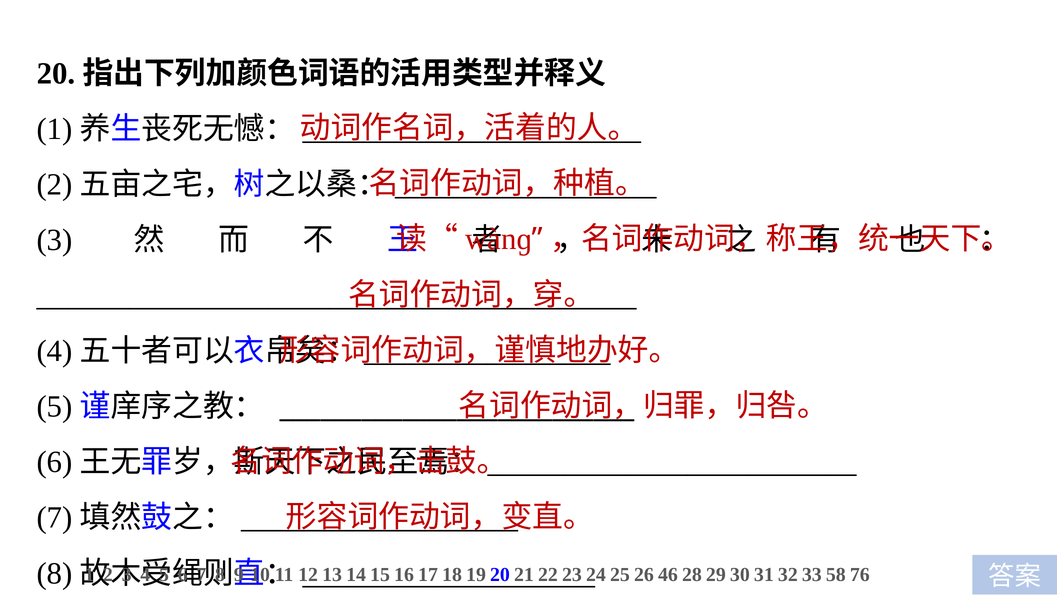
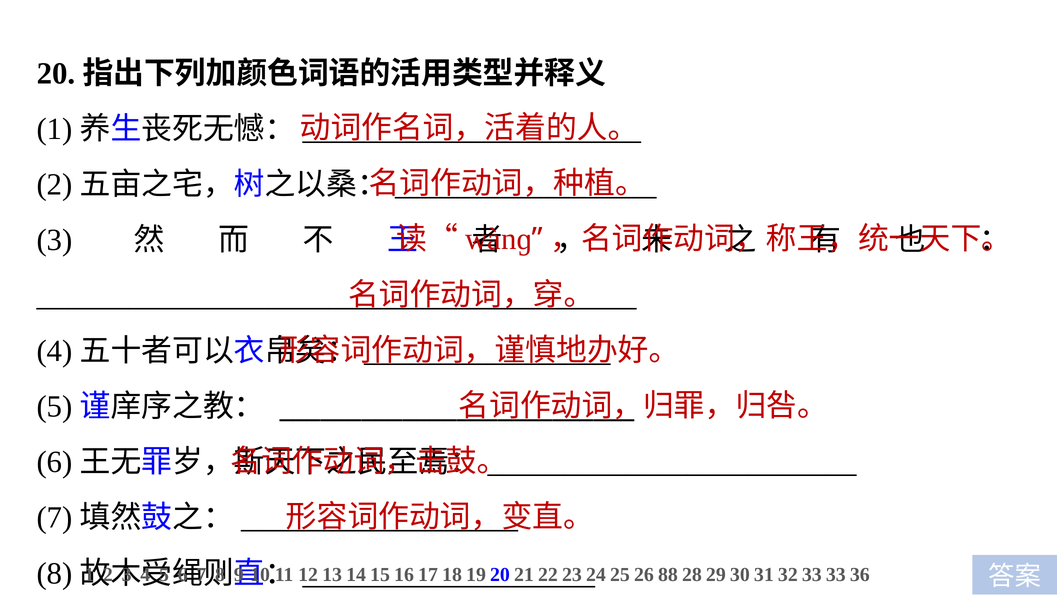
46: 46 -> 88
58 at (836, 574): 58 -> 33
76: 76 -> 36
